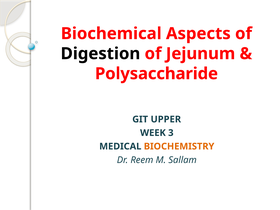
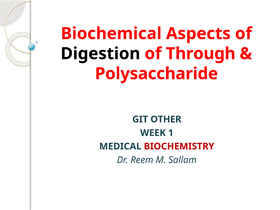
Jejunum: Jejunum -> Through
UPPER: UPPER -> OTHER
3: 3 -> 1
BIOCHEMISTRY colour: orange -> red
